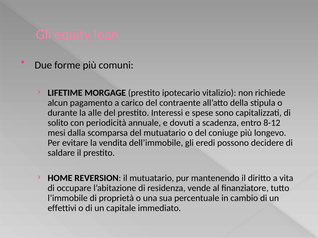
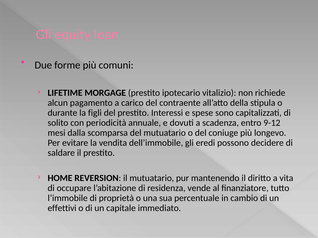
alle: alle -> figli
8-12: 8-12 -> 9-12
